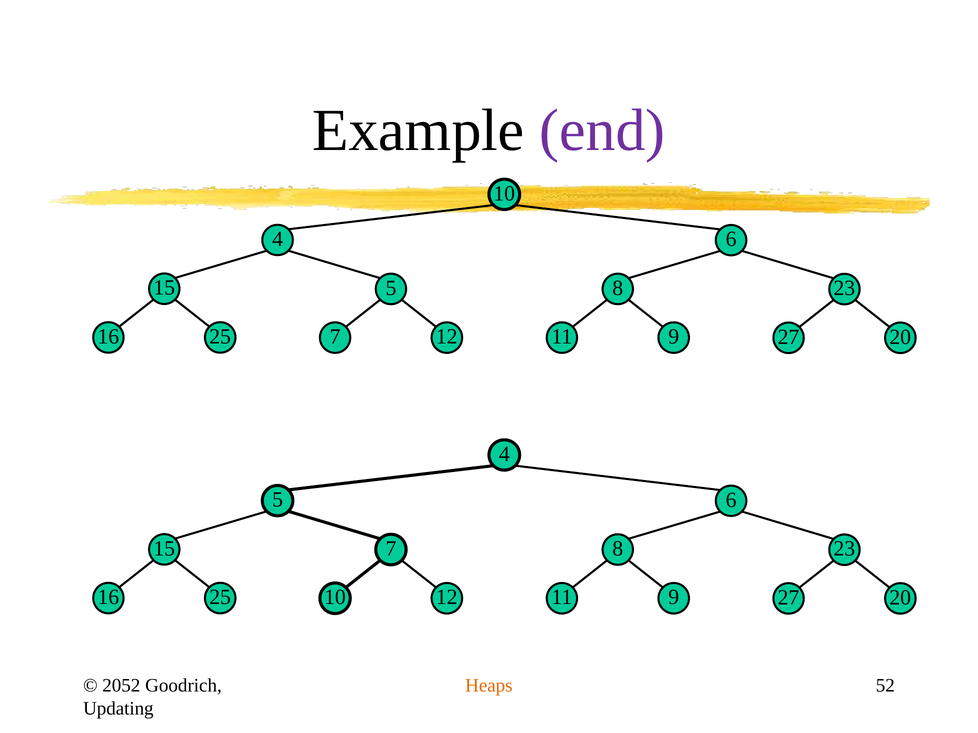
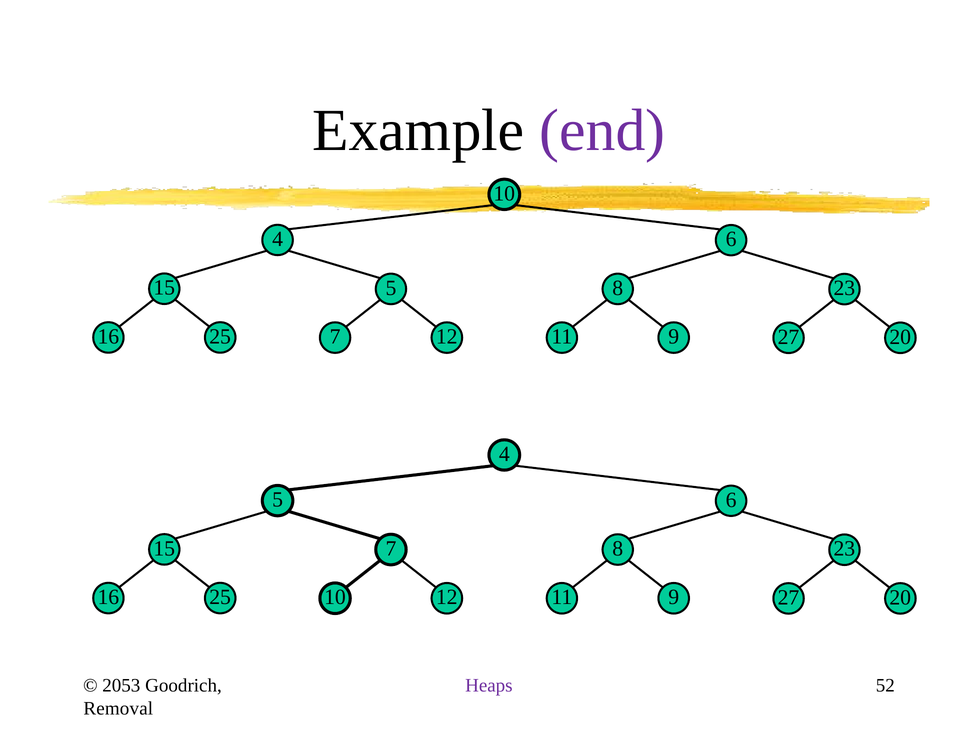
2052: 2052 -> 2053
Heaps colour: orange -> purple
Updating: Updating -> Removal
